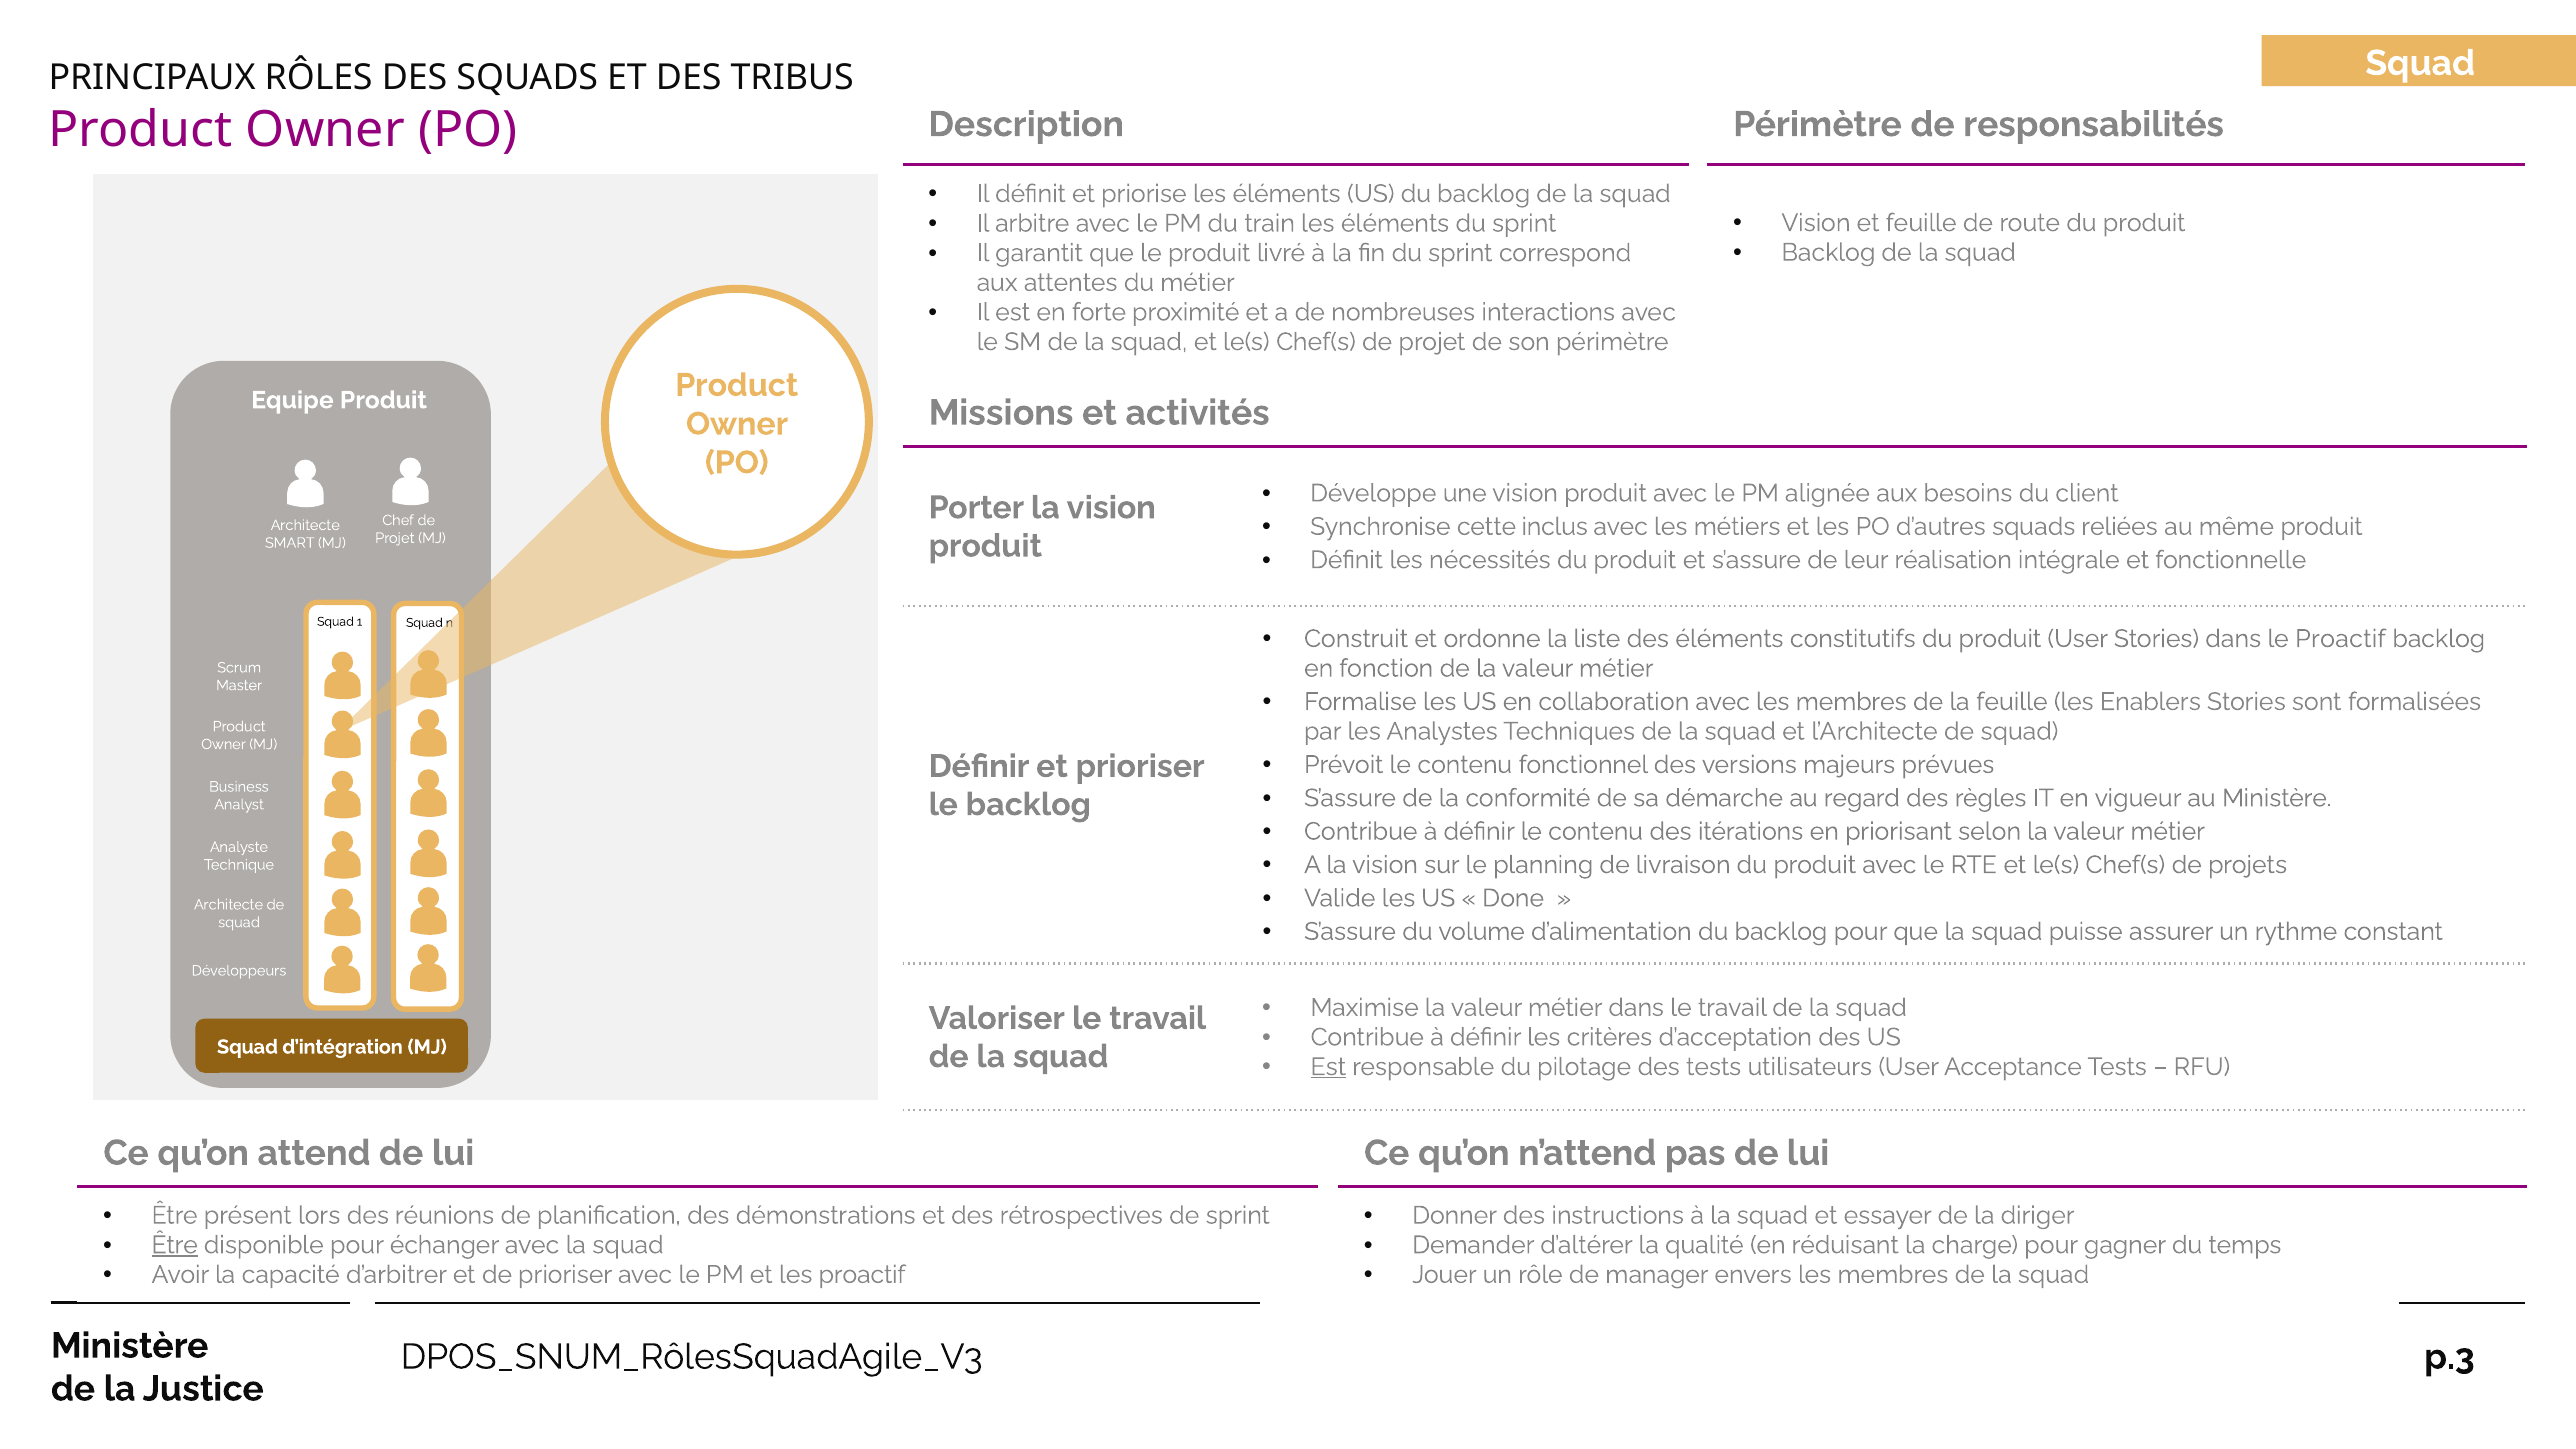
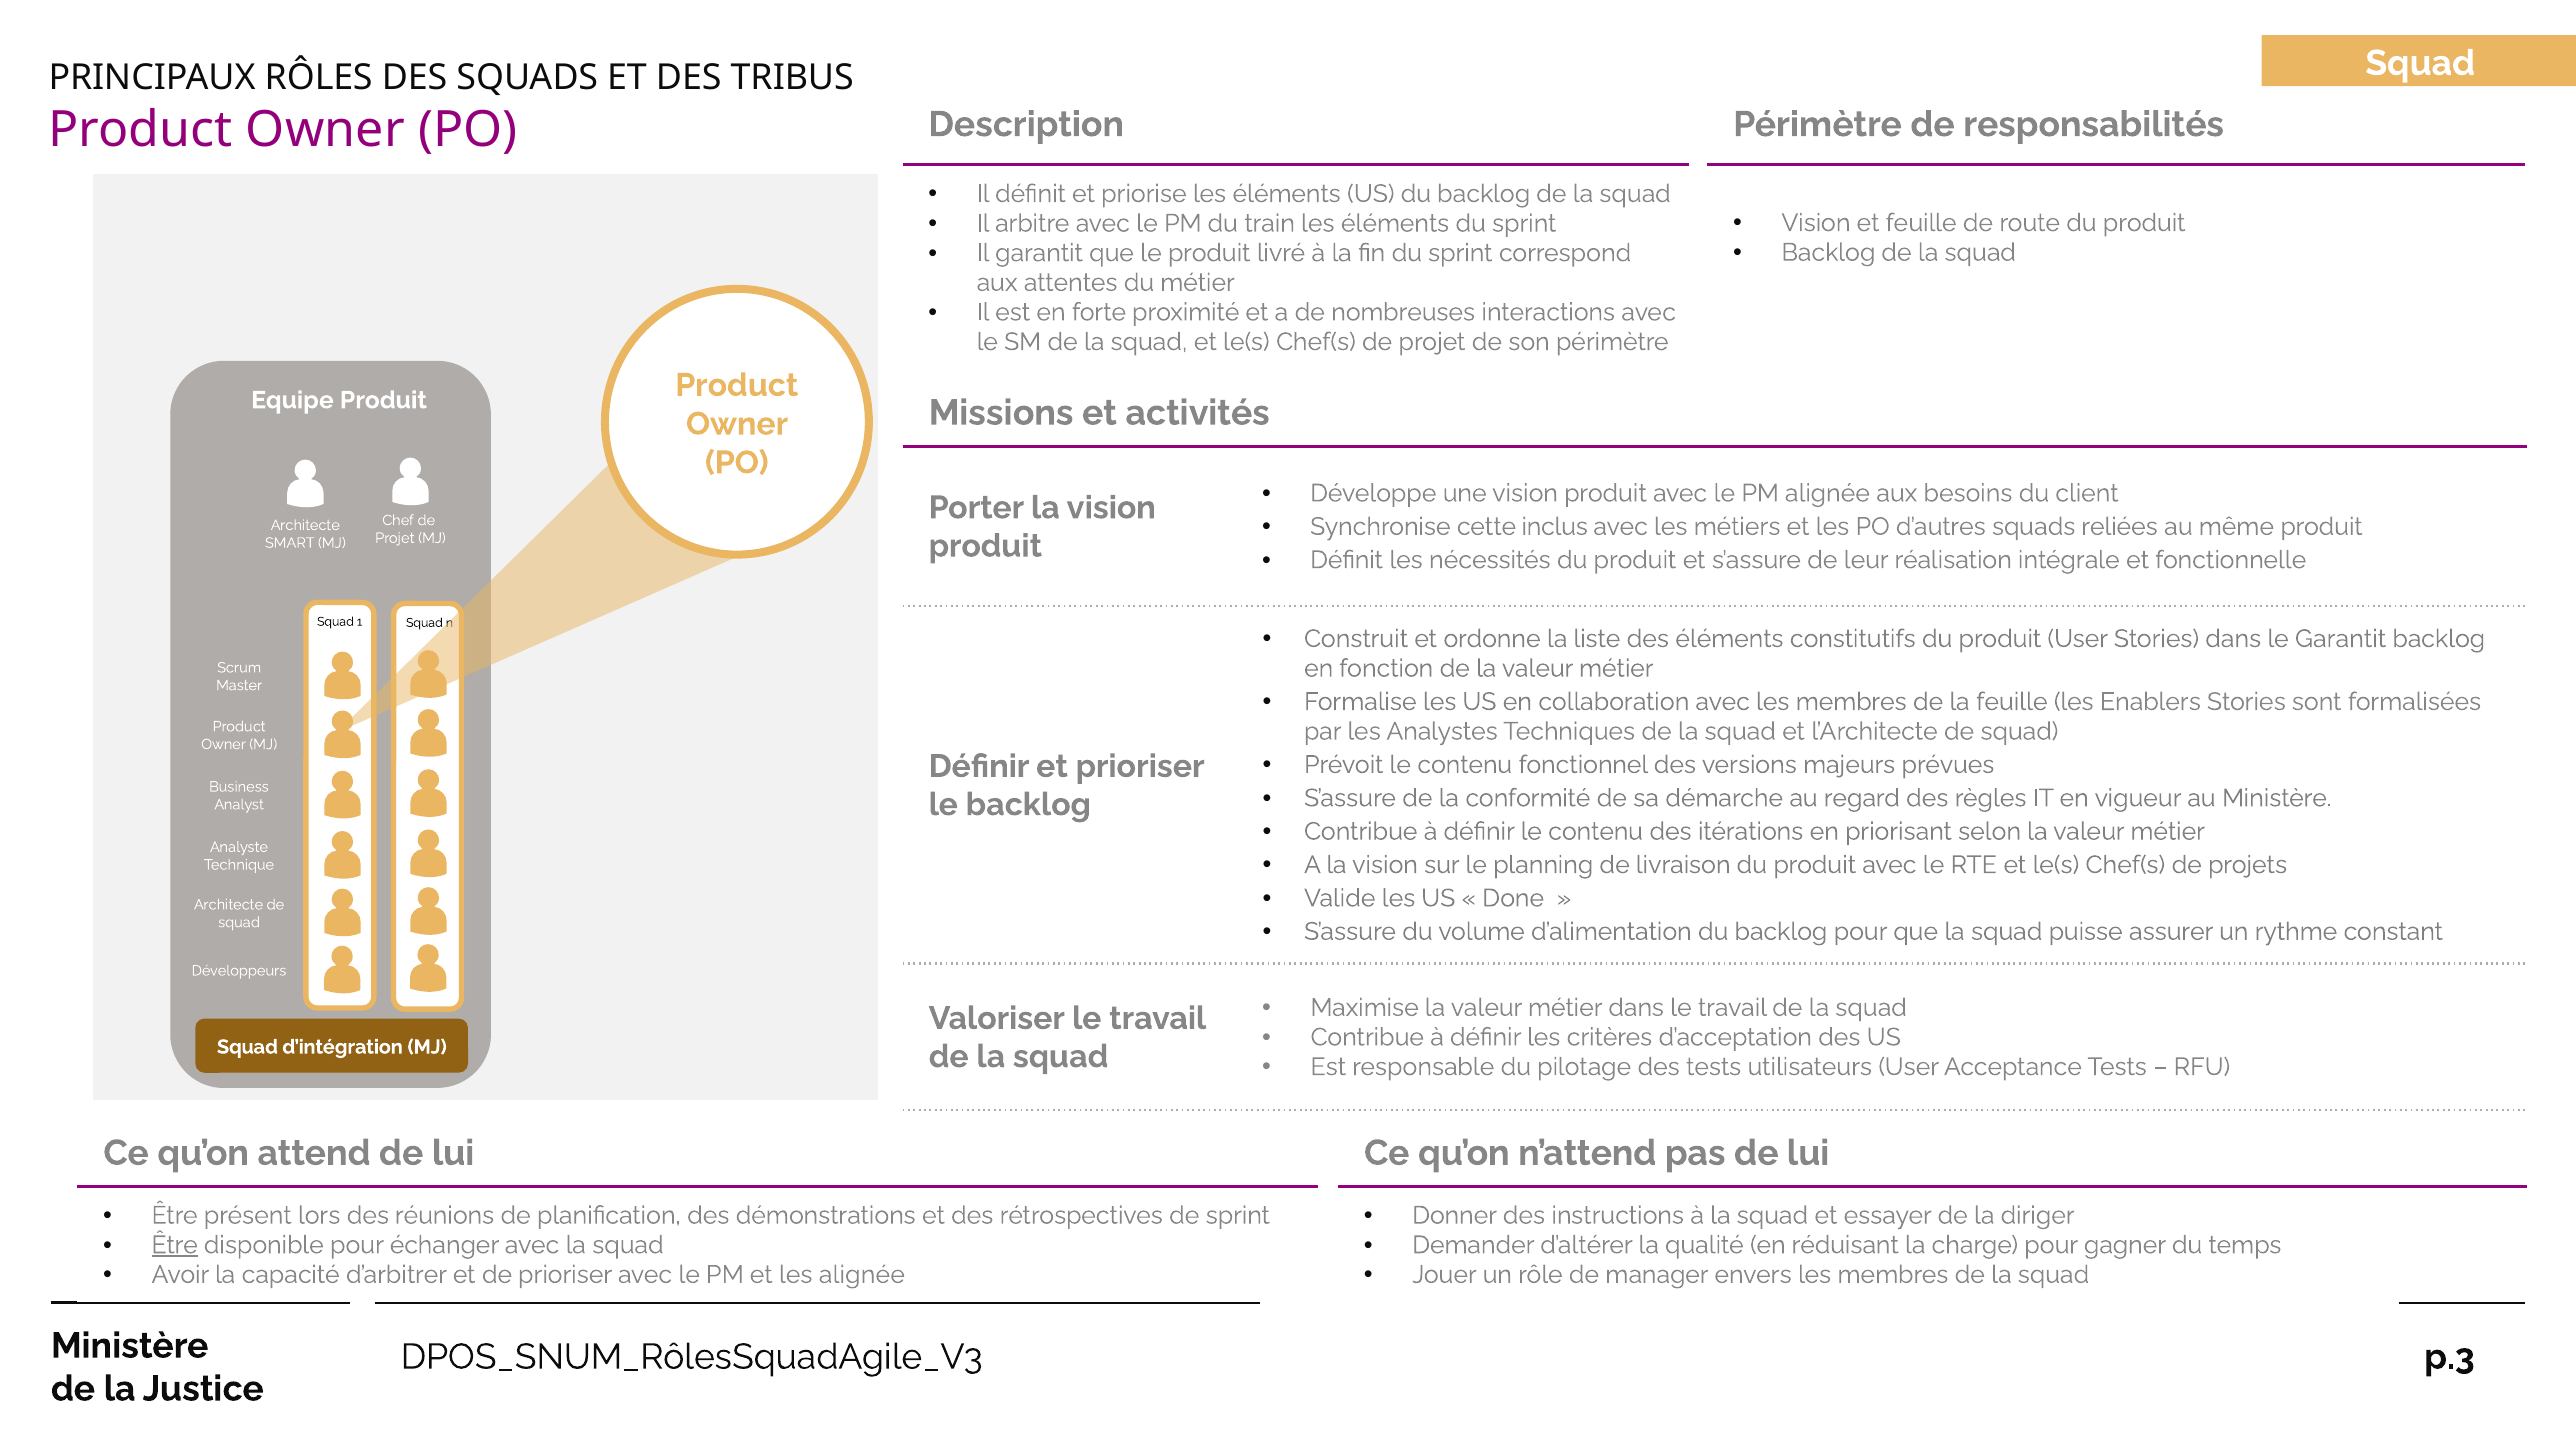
le Proactif: Proactif -> Garantit
Est at (1328, 1067) underline: present -> none
les proactif: proactif -> alignée
